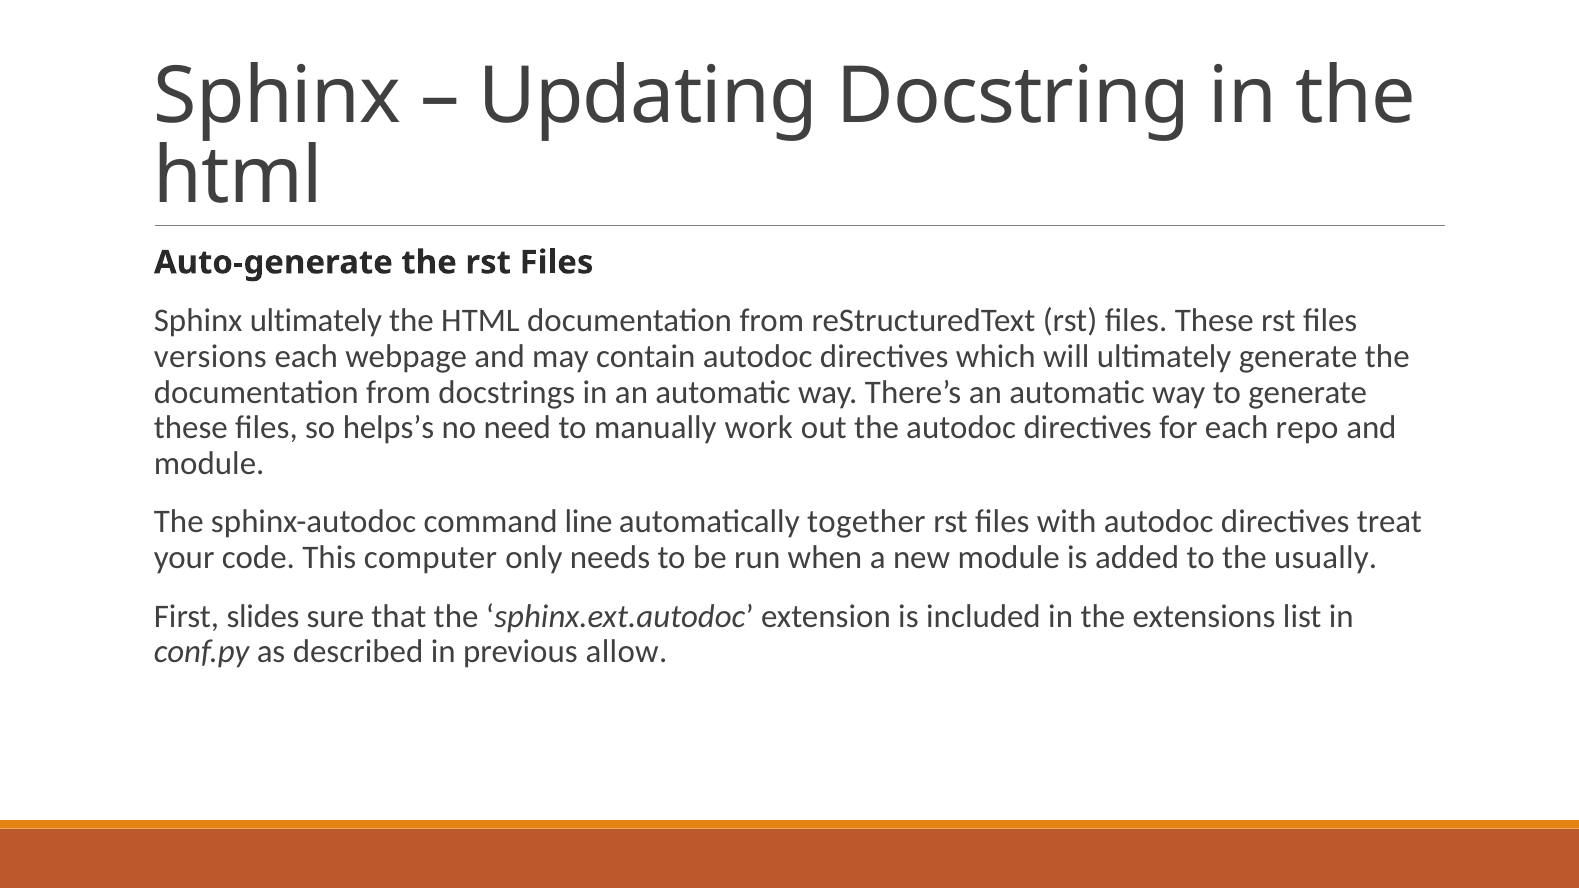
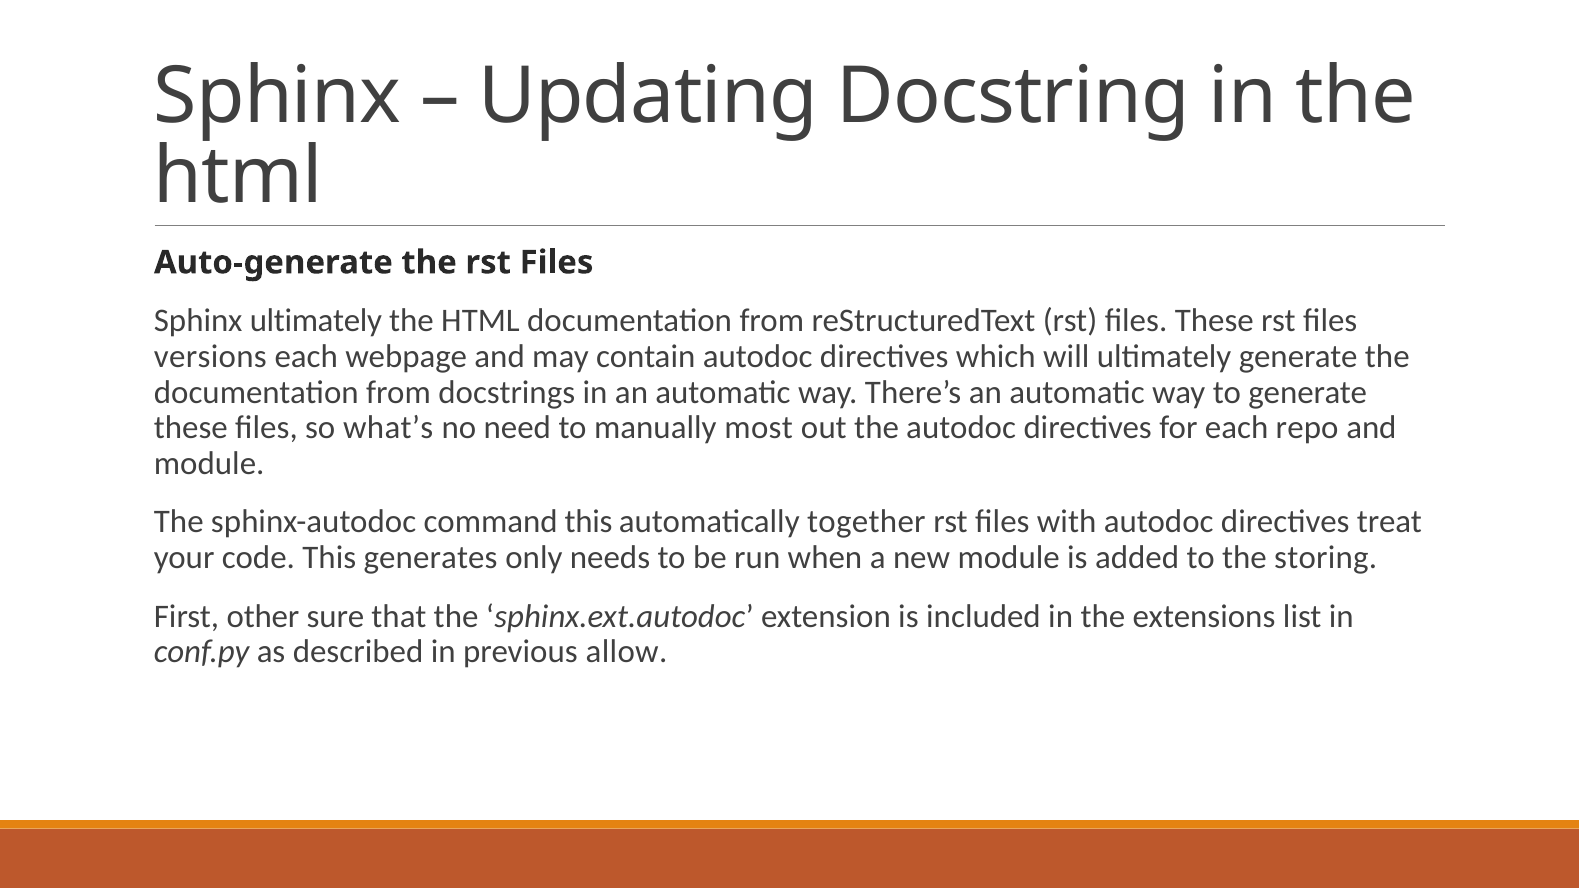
helps’s: helps’s -> what’s
work: work -> most
command line: line -> this
computer: computer -> generates
usually: usually -> storing
slides: slides -> other
